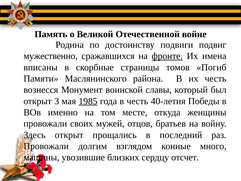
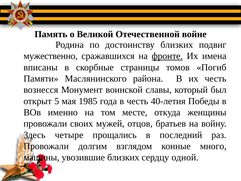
достоинству подвиги: подвиги -> близких
3: 3 -> 5
1985 underline: present -> none
Здесь открыт: открыт -> четыре
отсчет: отсчет -> одной
